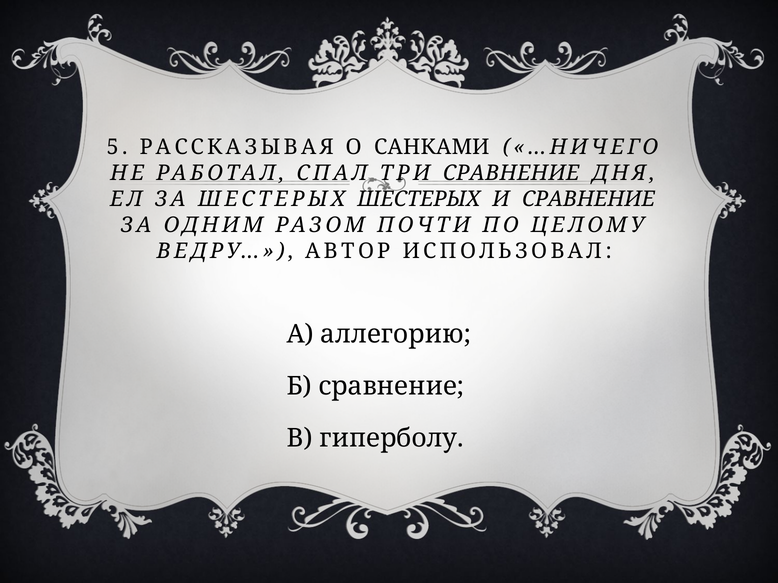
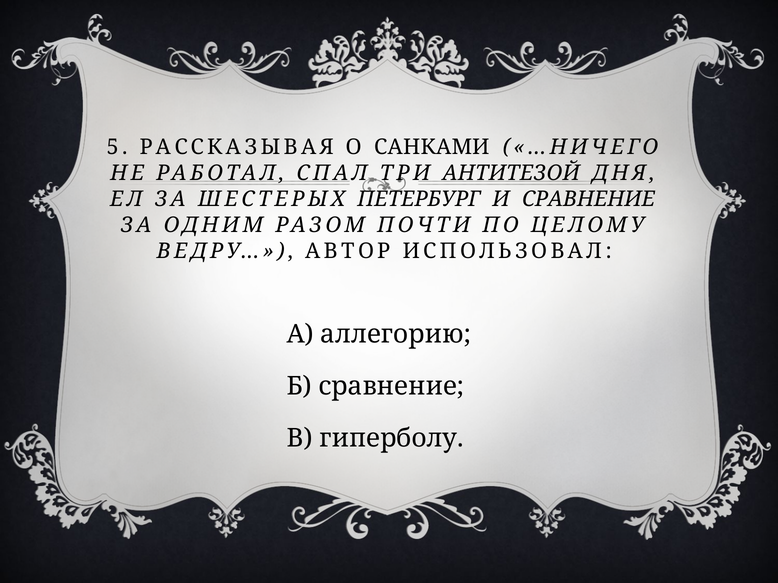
ТРИ СРАВНЕНИЕ: СРАВНЕНИЕ -> АНТИТЕЗОЙ
ШЕСТЕРЫХ ШЕСТЕРЫХ: ШЕСТЕРЫХ -> ПЕТЕРБУРГ
